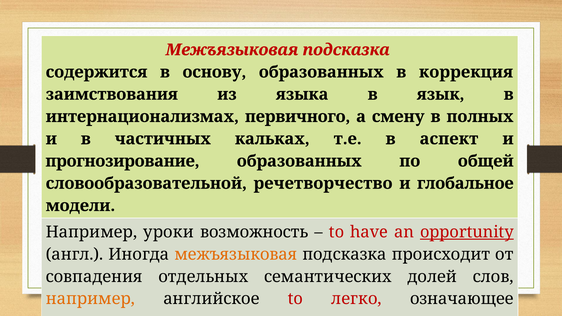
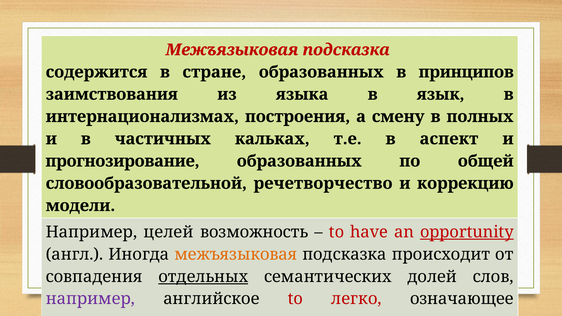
основу: основу -> стране
коррекция: коррекция -> принципов
первичного: первичного -> построения
глобальное: глобальное -> коррекцию
уроки: уроки -> целей
отдельных underline: none -> present
например at (90, 299) colour: orange -> purple
